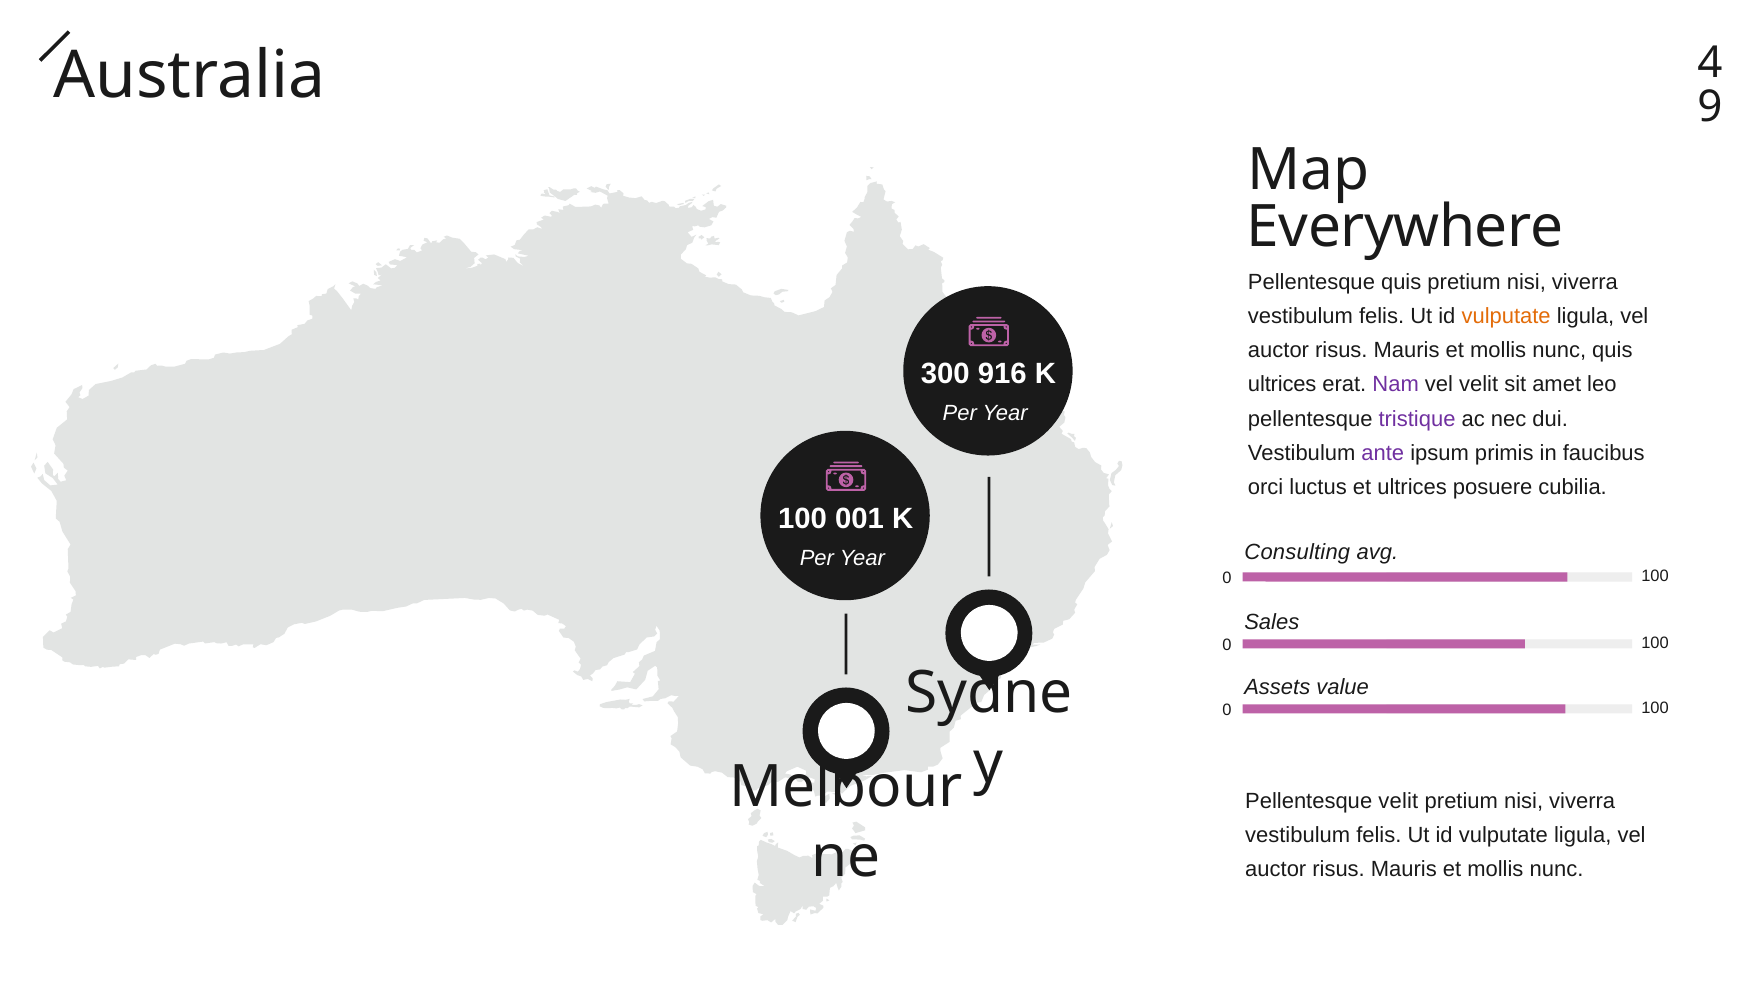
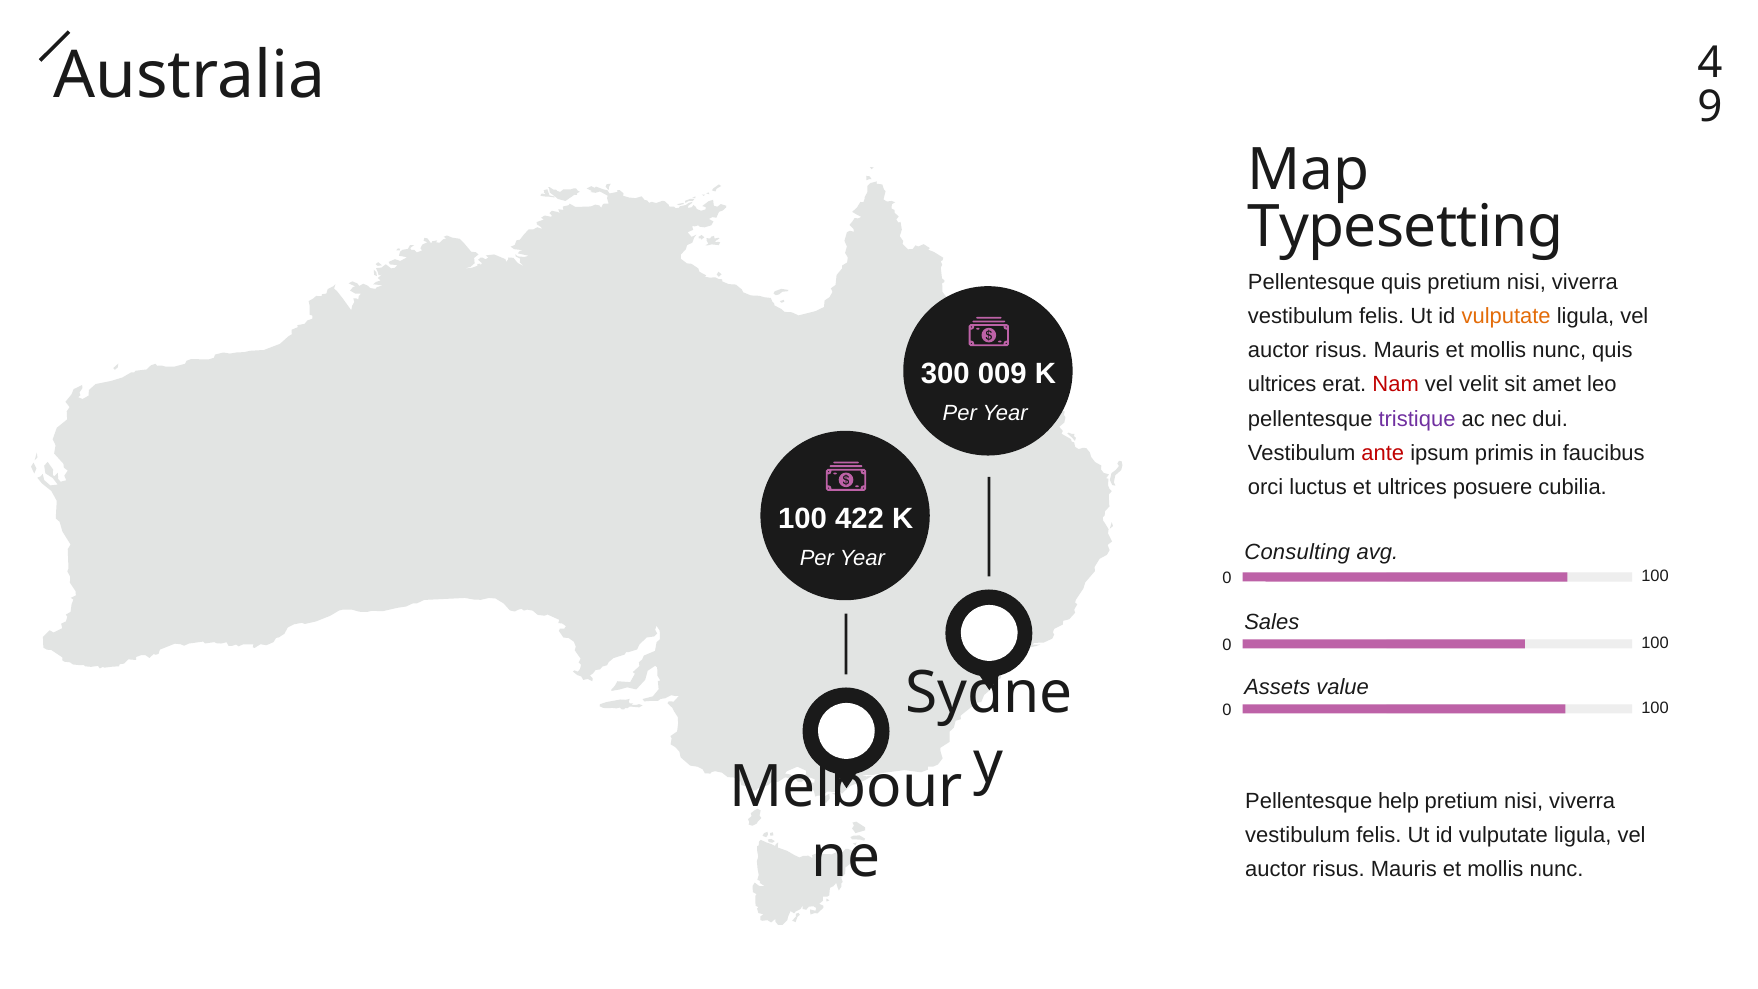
Everywhere: Everywhere -> Typesetting
916: 916 -> 009
Nam colour: purple -> red
ante colour: purple -> red
001: 001 -> 422
Pellentesque velit: velit -> help
